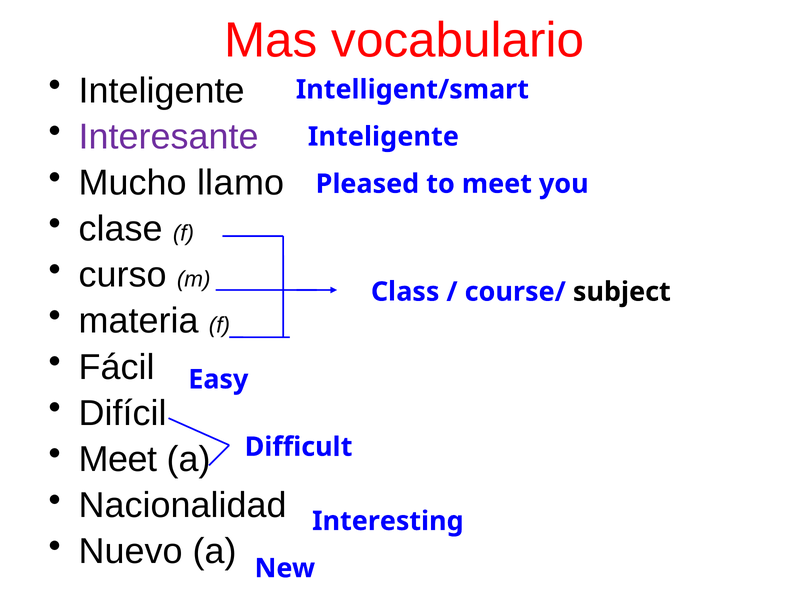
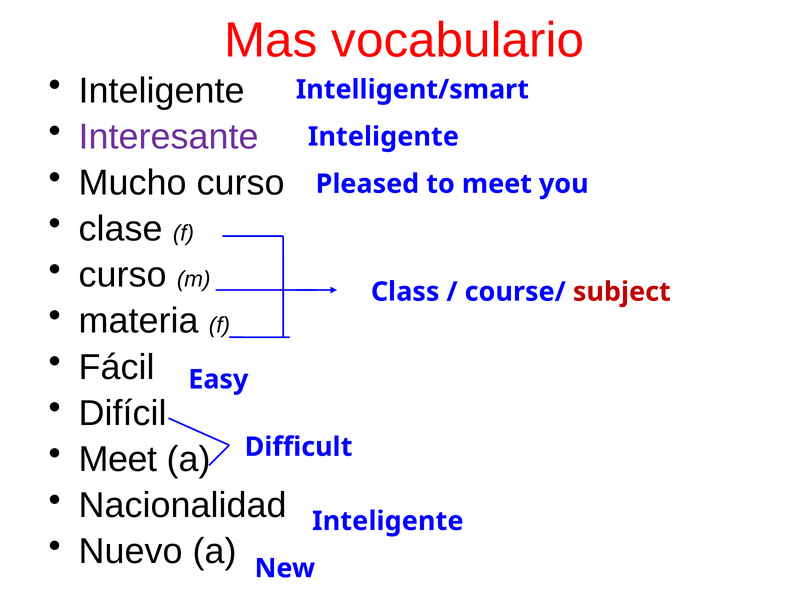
Mucho llamo: llamo -> curso
subject colour: black -> red
Interesting at (388, 521): Interesting -> Inteligente
